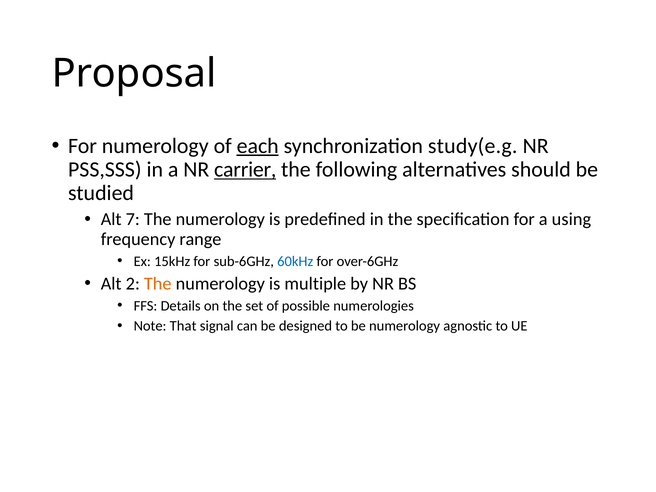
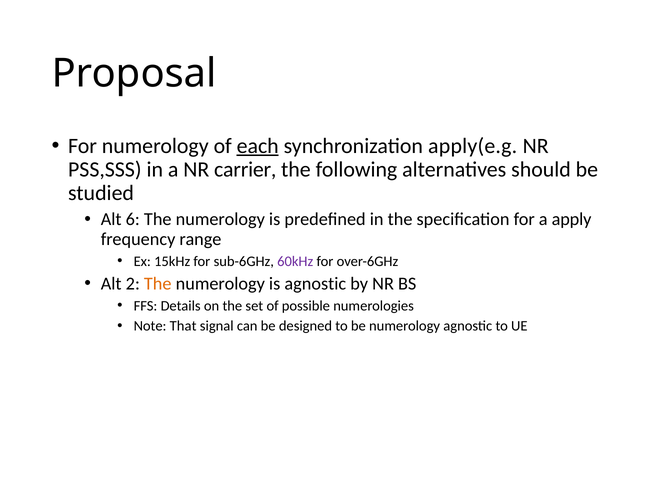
study(e.g: study(e.g -> apply(e.g
carrier underline: present -> none
7: 7 -> 6
using: using -> apply
60kHz colour: blue -> purple
is multiple: multiple -> agnostic
